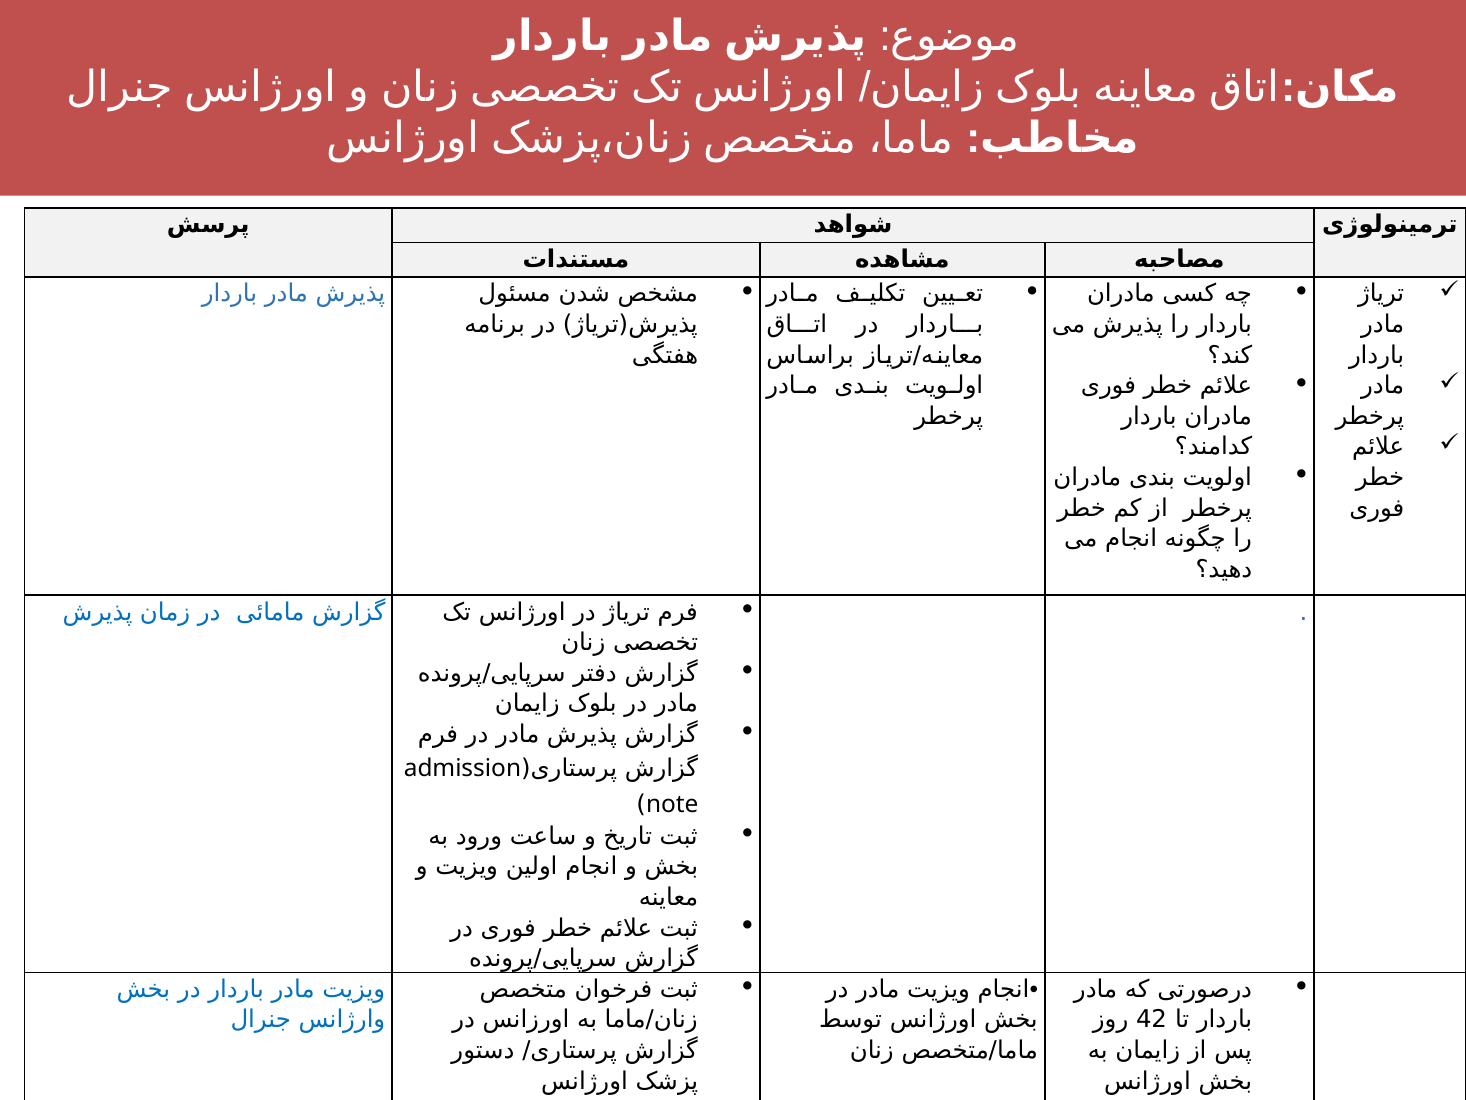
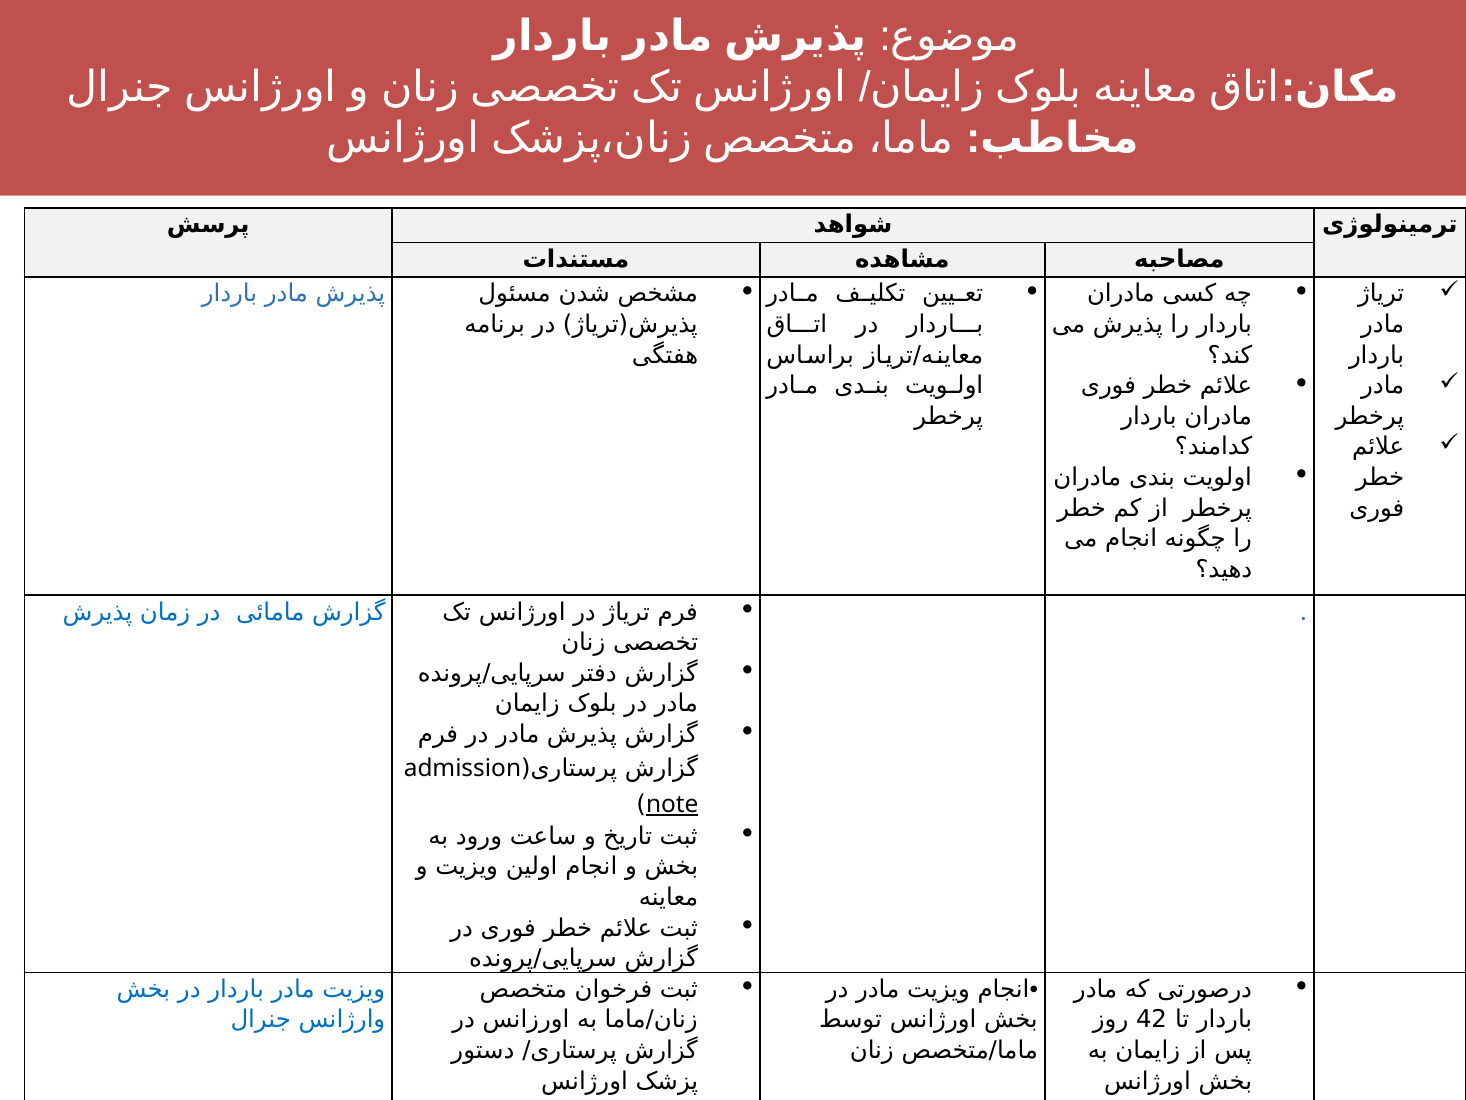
note underline: none -> present
